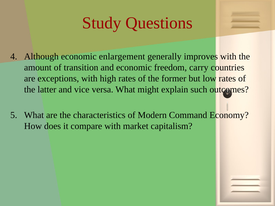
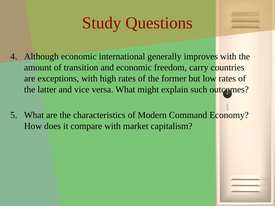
enlargement: enlargement -> international
